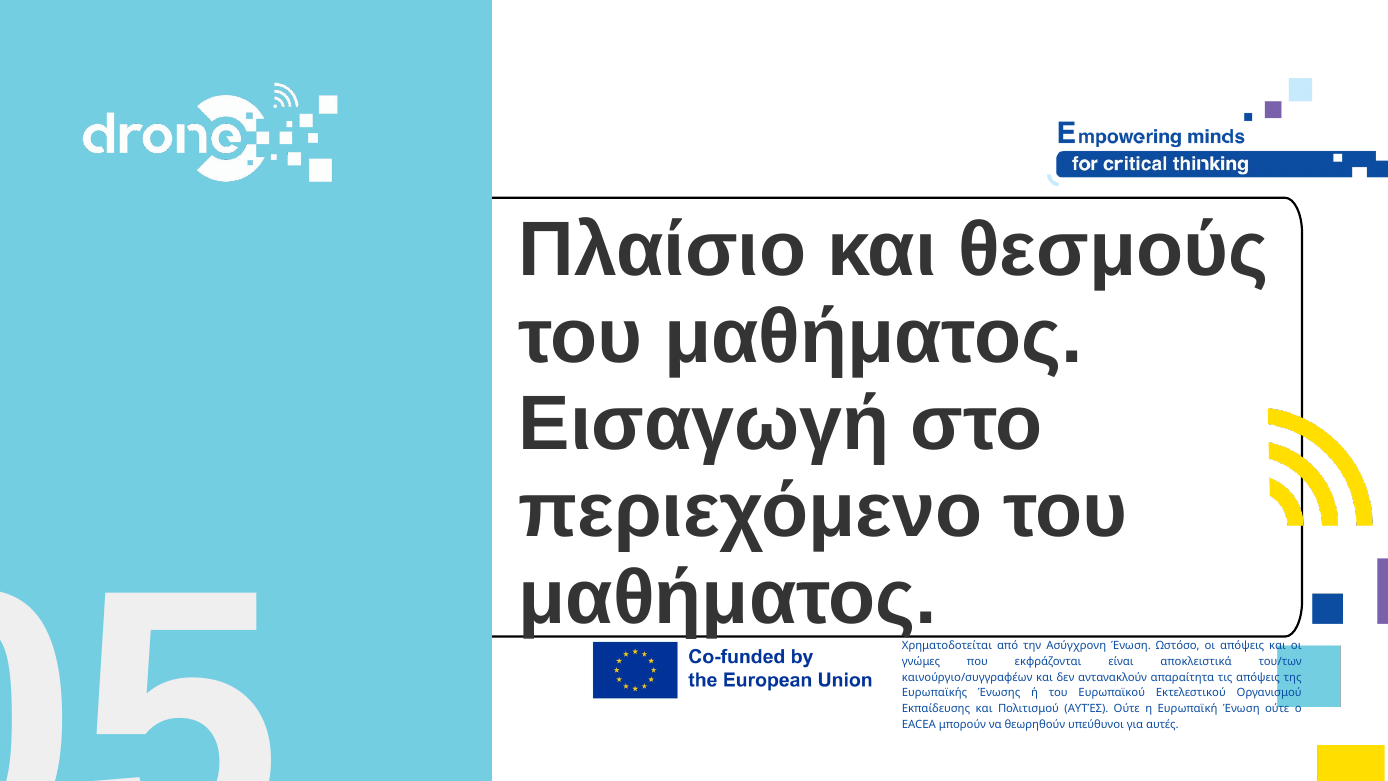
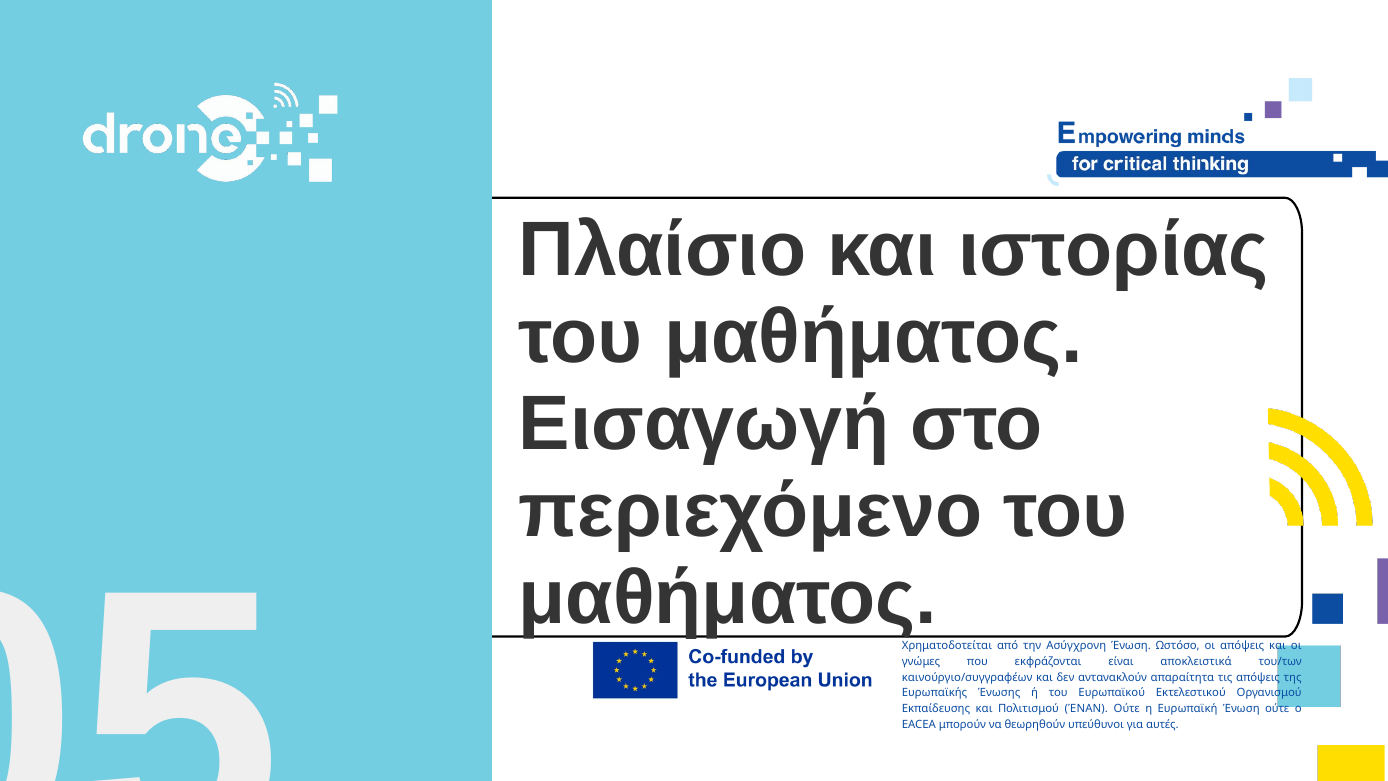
θεσμούς: θεσμούς -> ιστορίας
Πολιτισμού ΑΥΤΈΣ: ΑΥΤΈΣ -> ΈΝΑΝ
